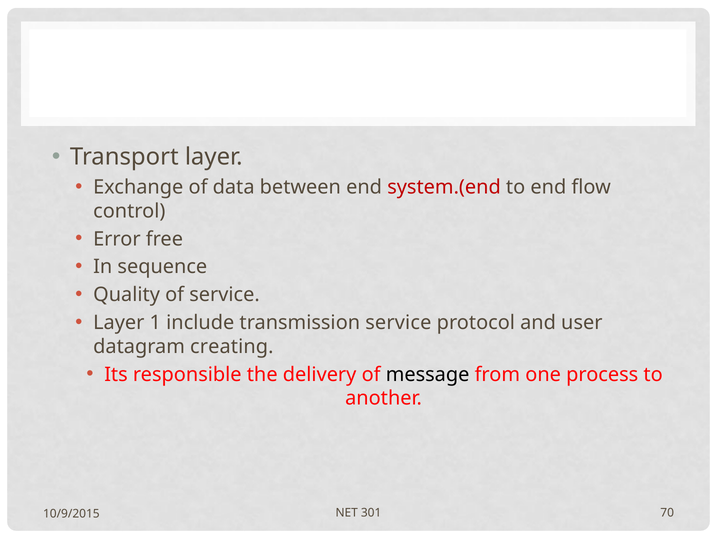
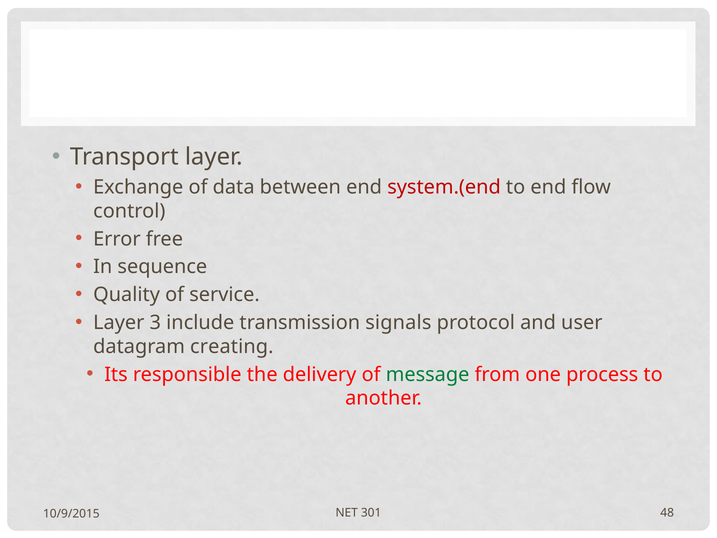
1: 1 -> 3
transmission service: service -> signals
message colour: black -> green
70: 70 -> 48
